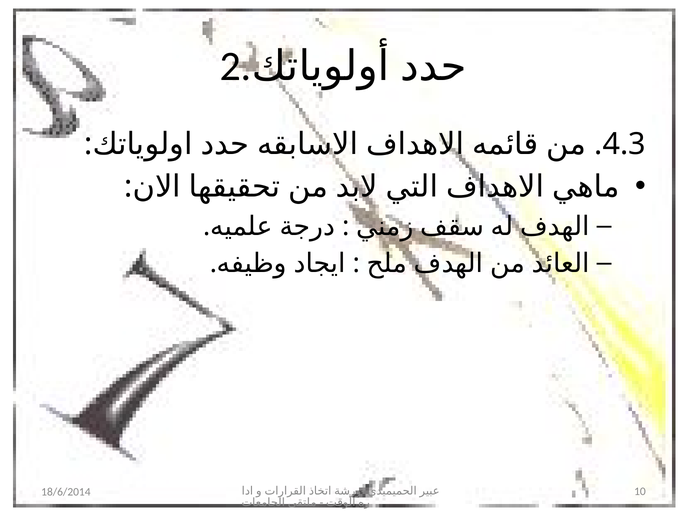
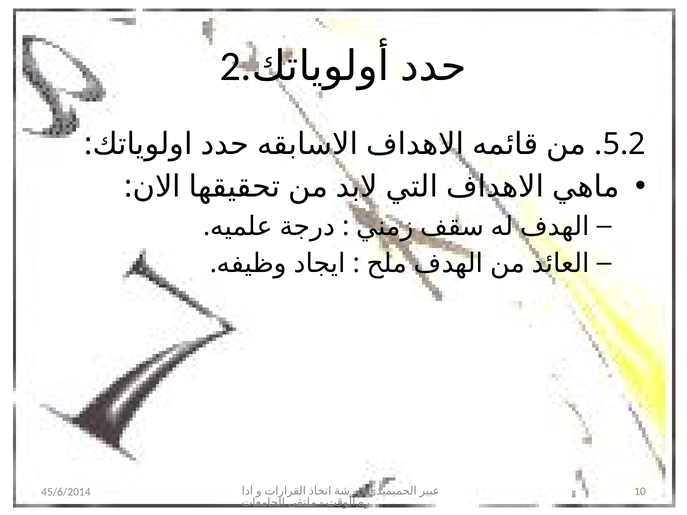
4.3: 4.3 -> 5.2
18/6/2014: 18/6/2014 -> 45/6/2014
